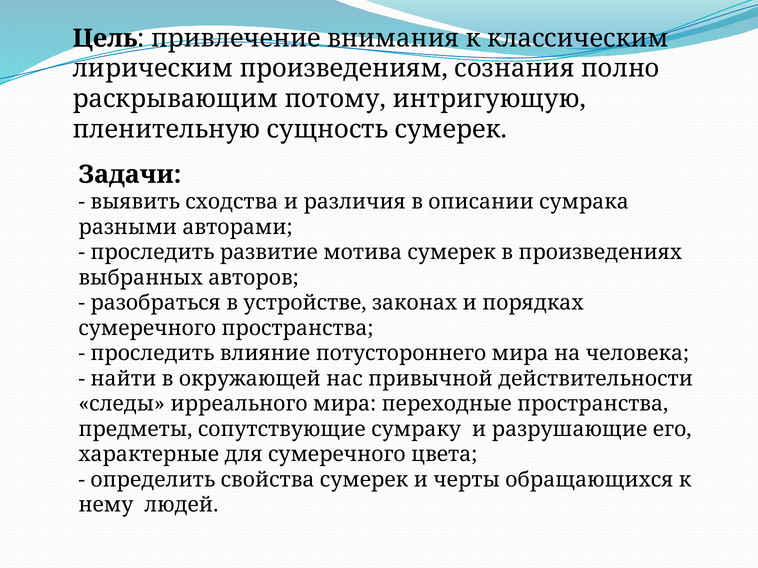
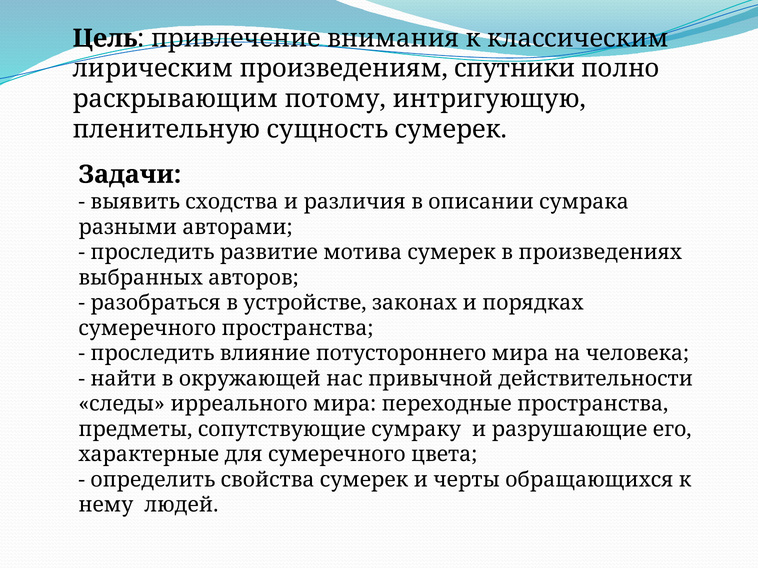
сознания: сознания -> спутники
